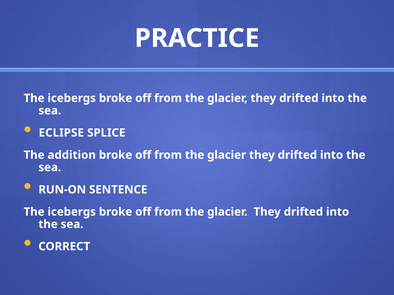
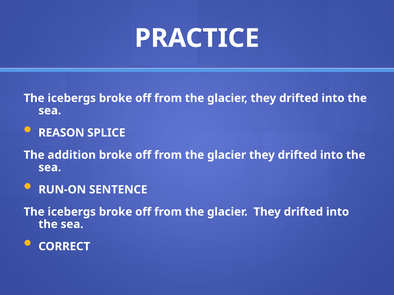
ECLIPSE: ECLIPSE -> REASON
